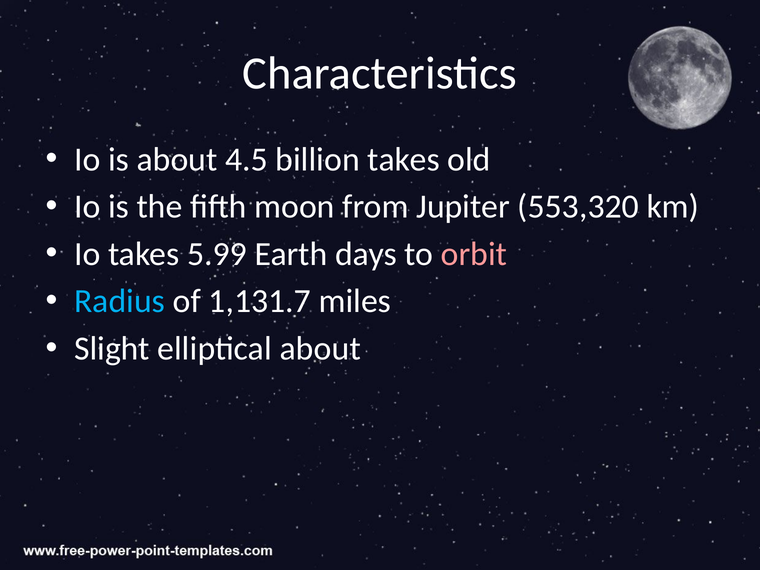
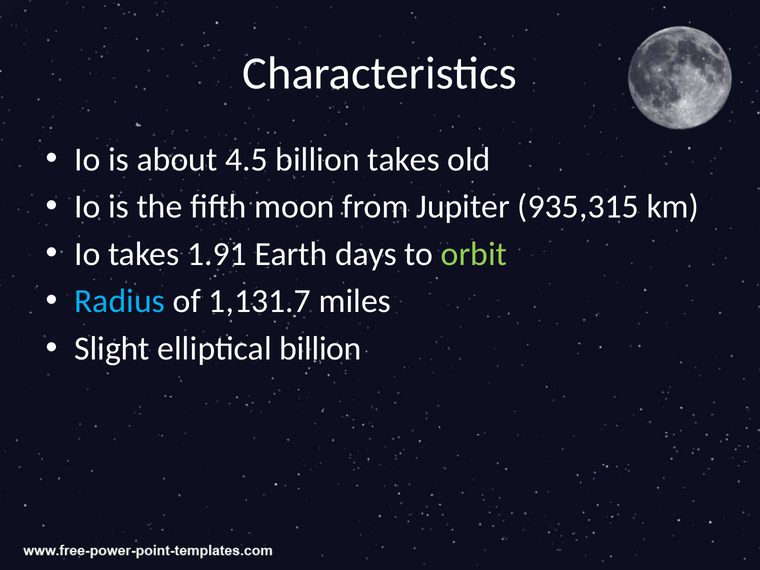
553,320: 553,320 -> 935,315
5.99: 5.99 -> 1.91
orbit colour: pink -> light green
elliptical about: about -> billion
